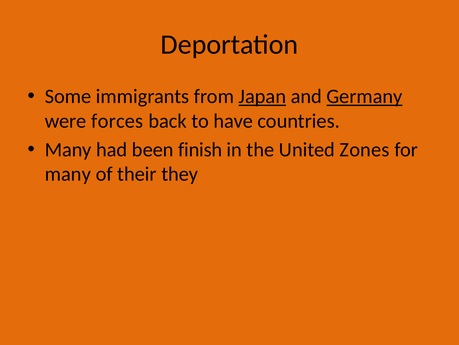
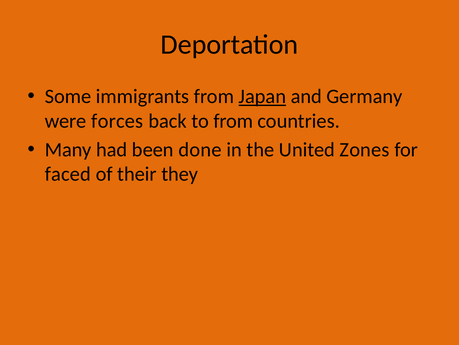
Germany underline: present -> none
to have: have -> from
finish: finish -> done
many at (68, 174): many -> faced
